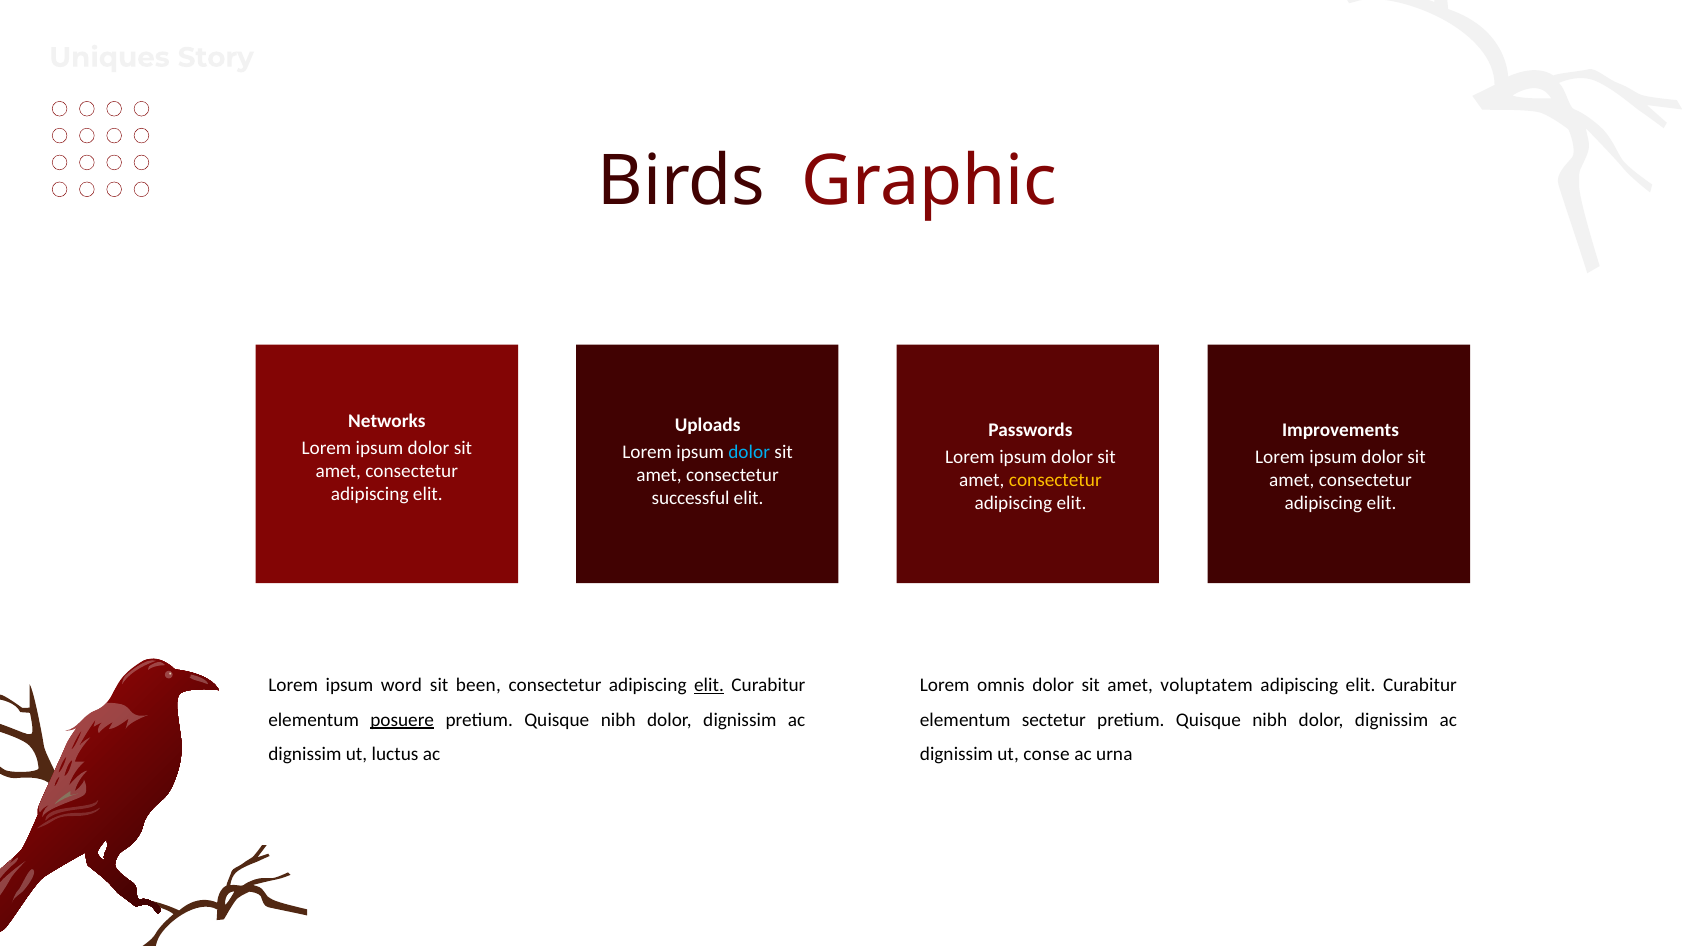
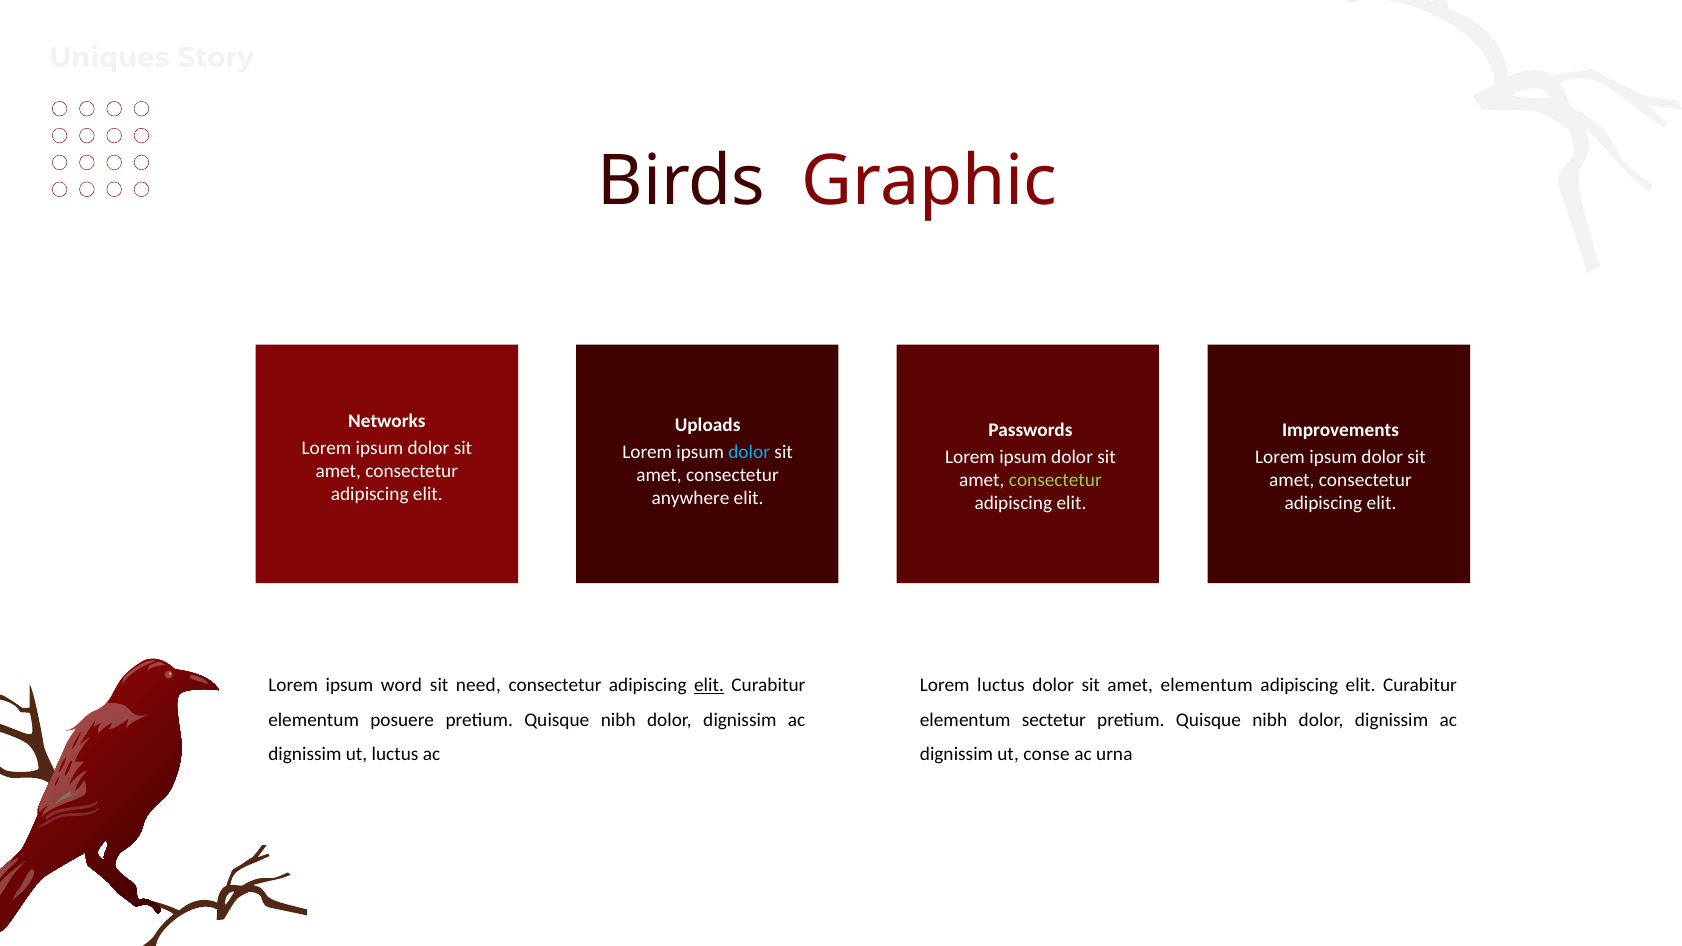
consectetur at (1055, 480) colour: yellow -> light green
successful: successful -> anywhere
been: been -> need
Lorem omnis: omnis -> luctus
amet voluptatem: voluptatem -> elementum
posuere underline: present -> none
